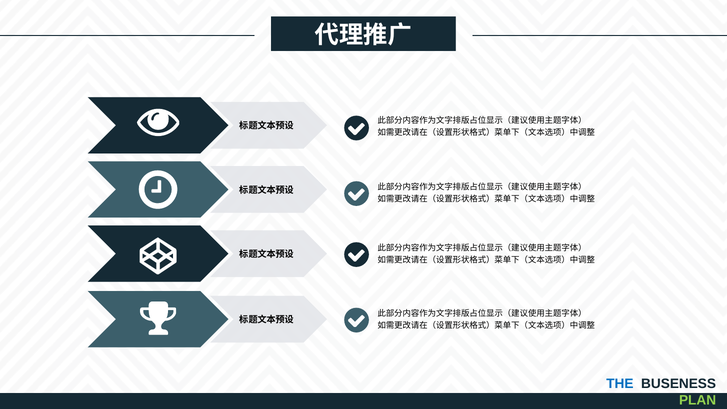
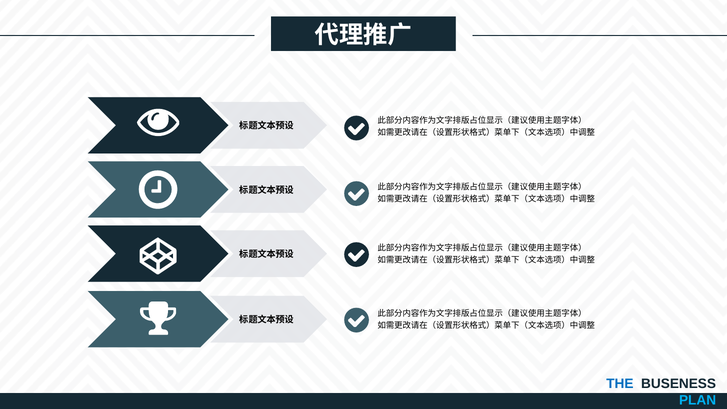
PLAN colour: light green -> light blue
